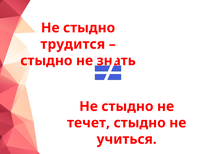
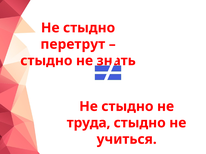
трудится: трудится -> перетрут
течет: течет -> труда
